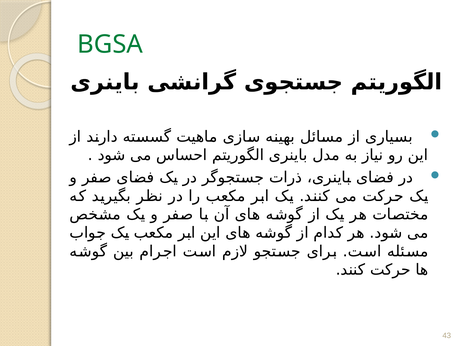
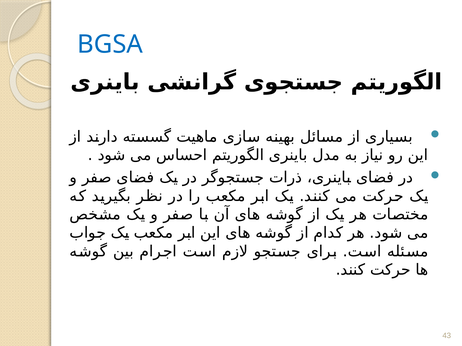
BGSA colour: green -> blue
